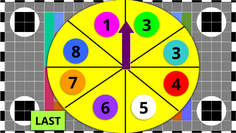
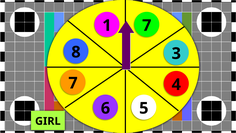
1 3: 3 -> 7
LAST: LAST -> GIRL
